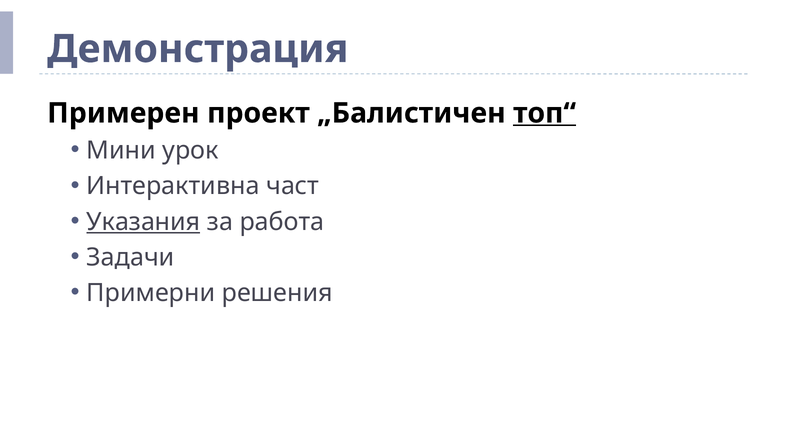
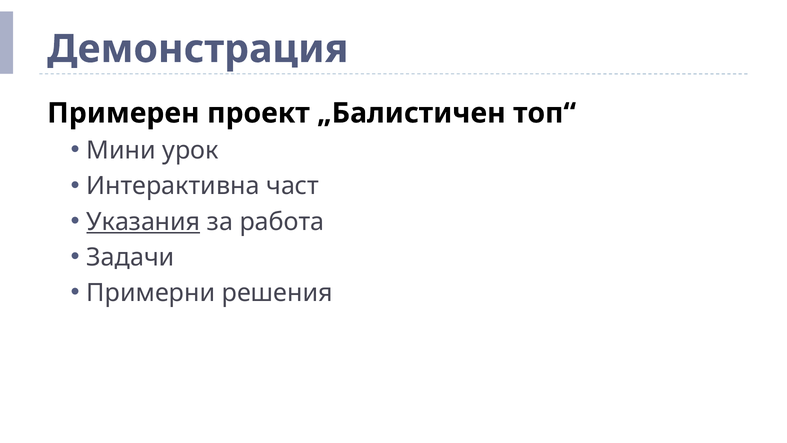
топ“ underline: present -> none
